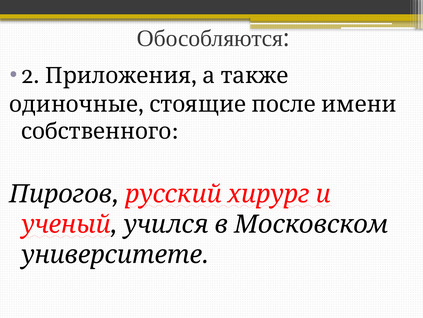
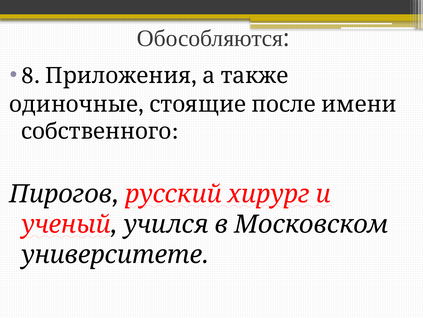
2: 2 -> 8
